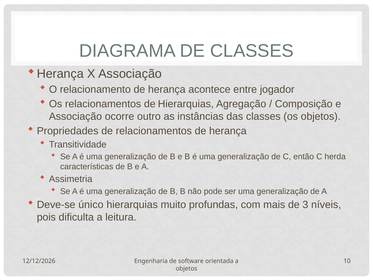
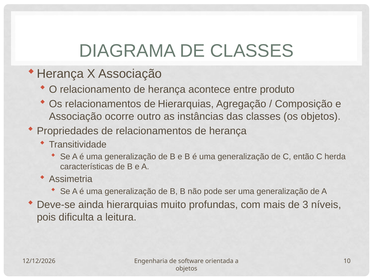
jogador: jogador -> produto
único: único -> ainda
